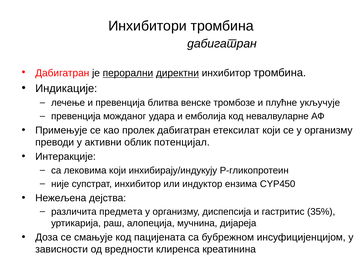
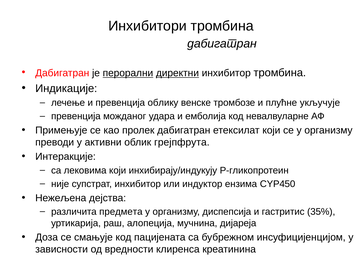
блитва: блитва -> облику
потенцијал: потенцијал -> грејпфрута
